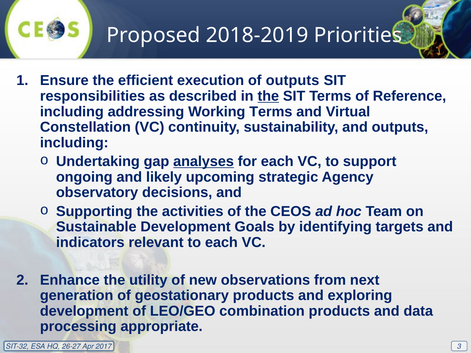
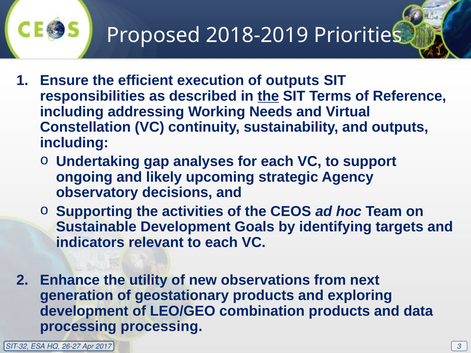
Working Terms: Terms -> Needs
analyses underline: present -> none
processing appropriate: appropriate -> processing
